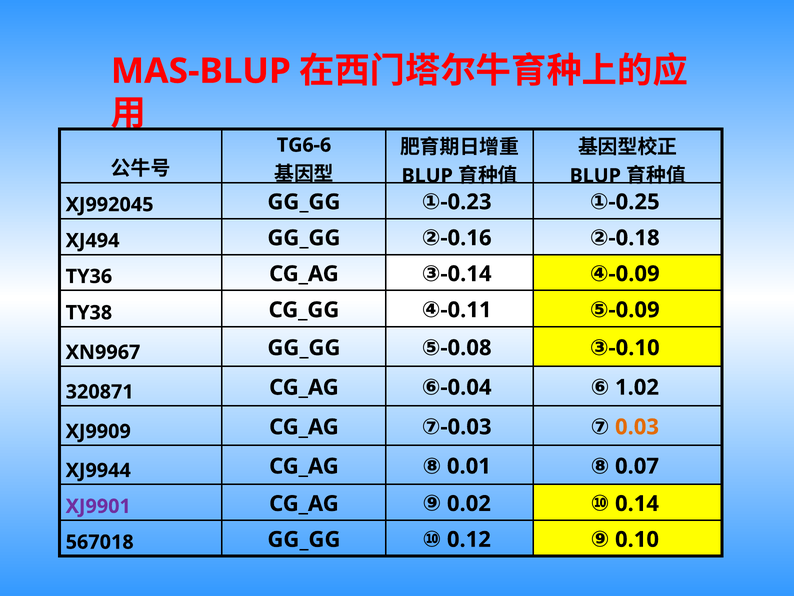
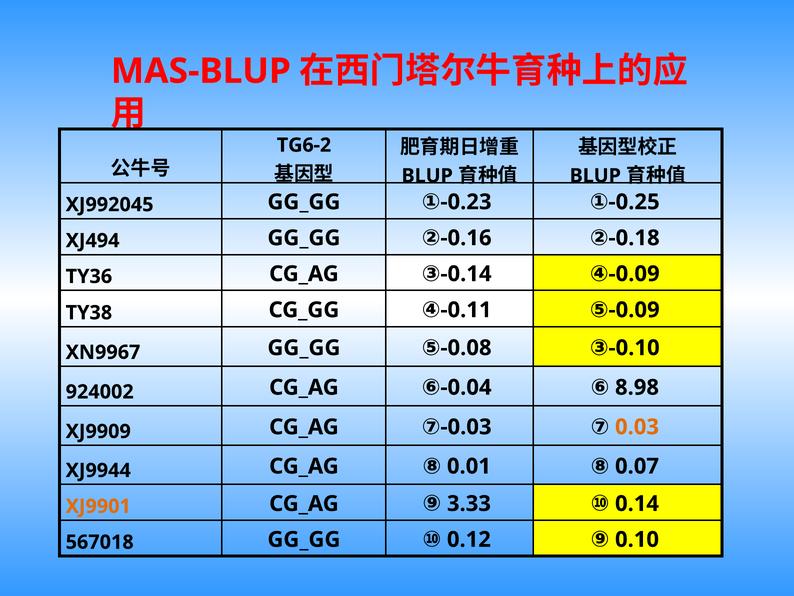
TG6-6: TG6-6 -> TG6-2
320871: 320871 -> 924002
1.02: 1.02 -> 8.98
XJ9901 colour: purple -> orange
0.02: 0.02 -> 3.33
